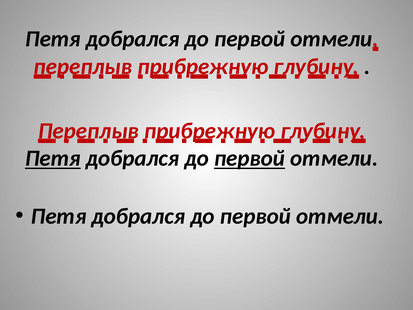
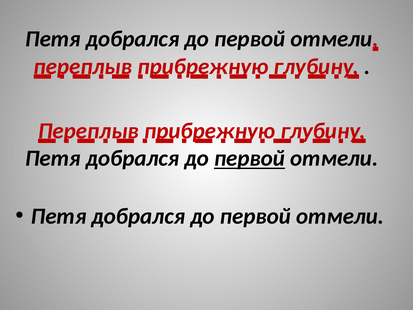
Петя at (53, 158) underline: present -> none
